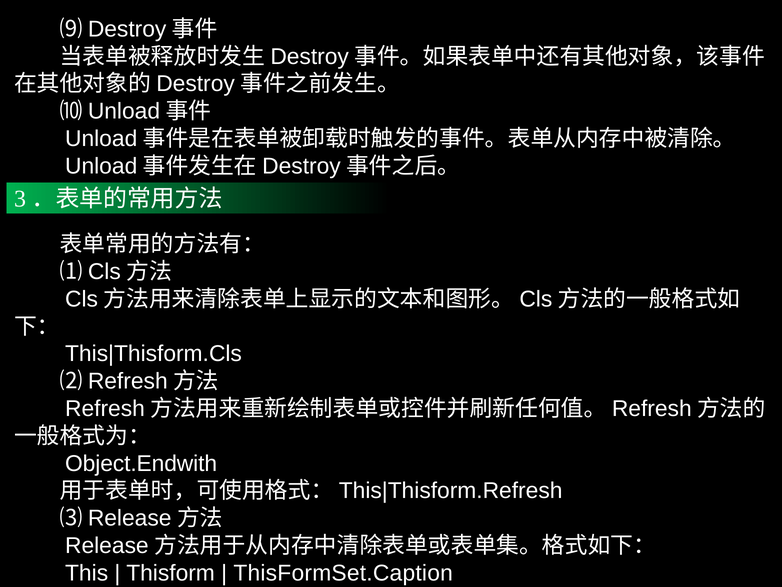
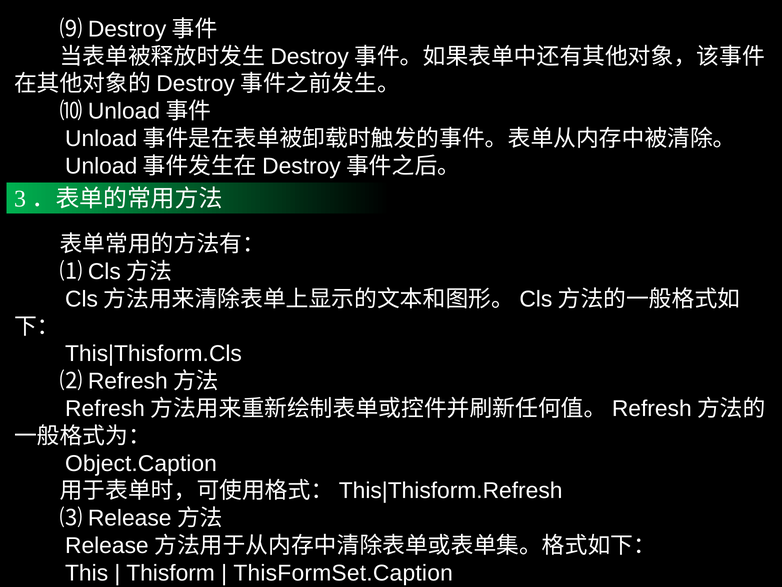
Object.Endwith: Object.Endwith -> Object.Caption
